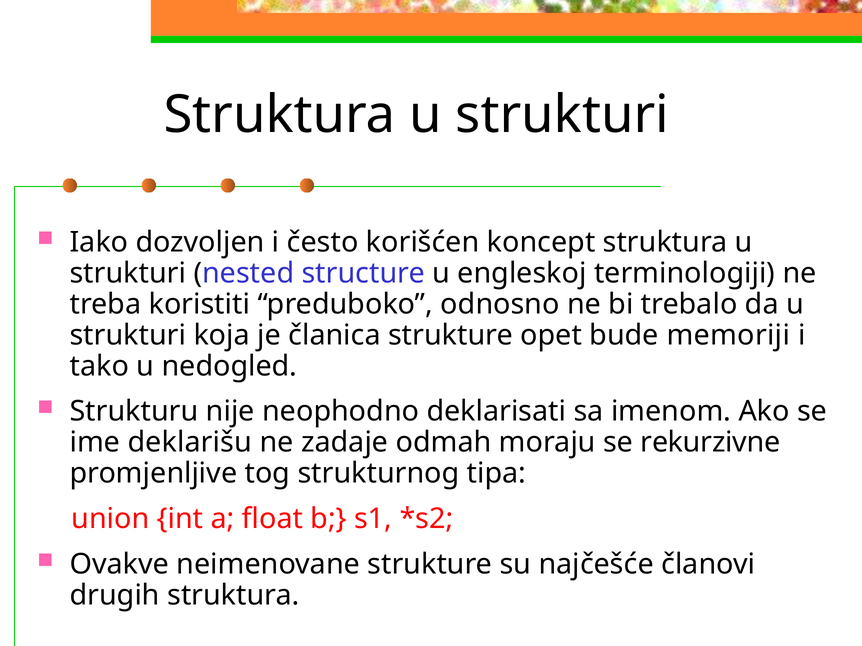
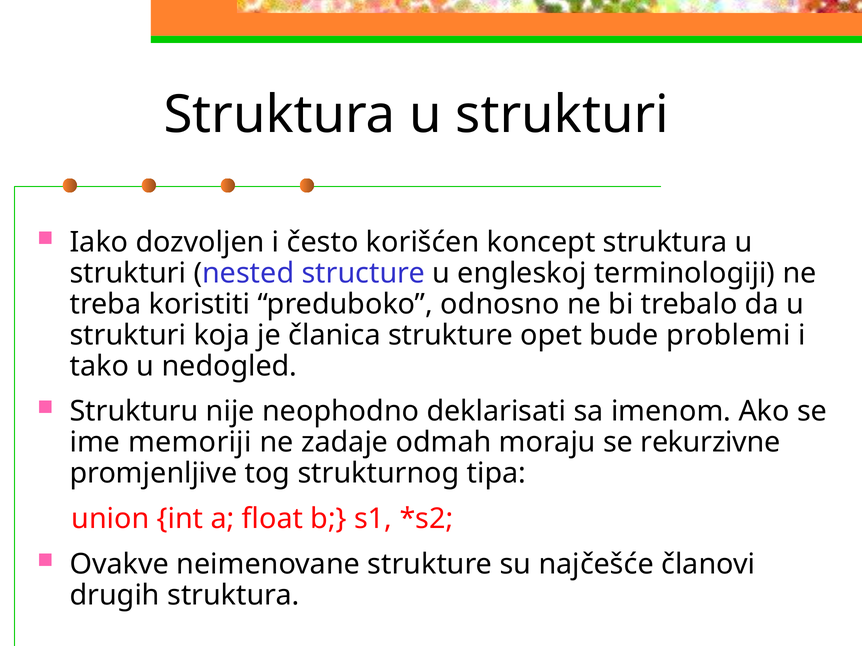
memoriji: memoriji -> problemi
deklarišu: deklarišu -> memoriji
